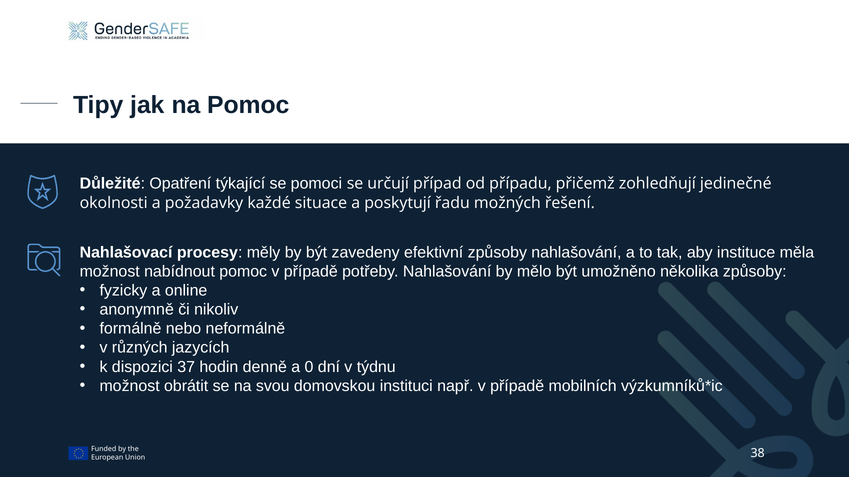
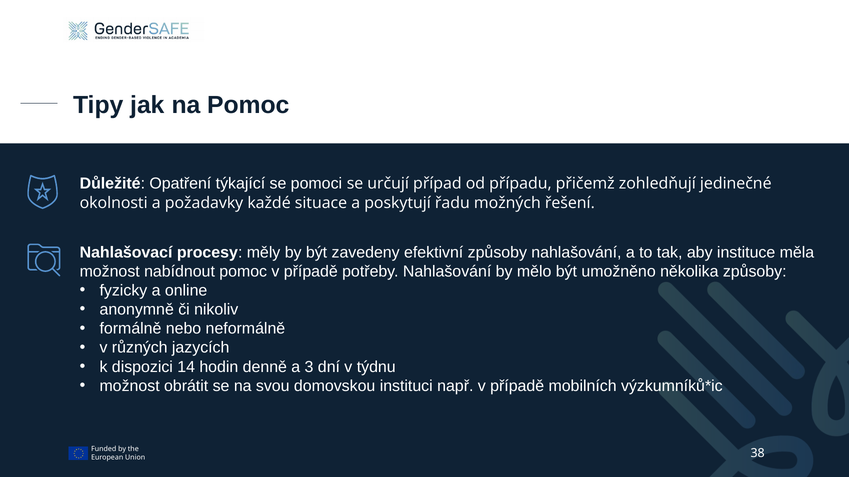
37: 37 -> 14
0: 0 -> 3
